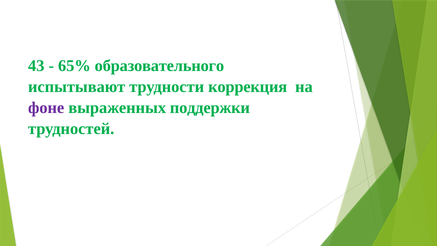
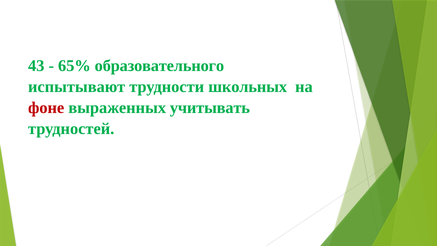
коррекция: коррекция -> школьных
фоне colour: purple -> red
поддержки: поддержки -> учитывать
